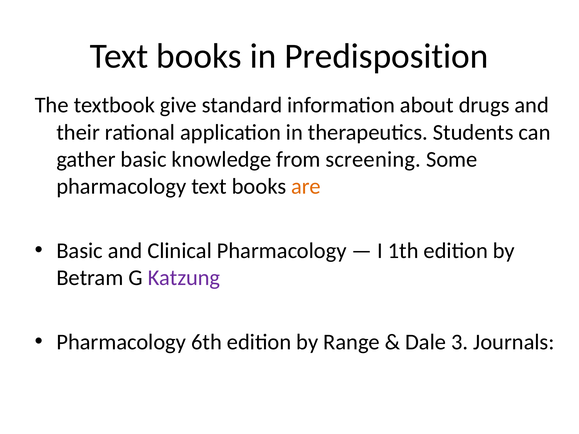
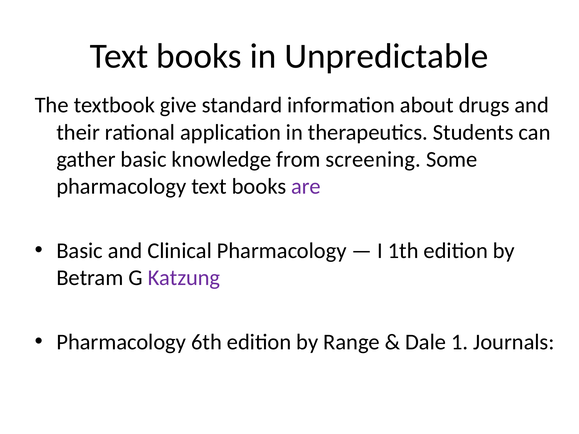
Predisposition: Predisposition -> Unpredictable
are colour: orange -> purple
3: 3 -> 1
